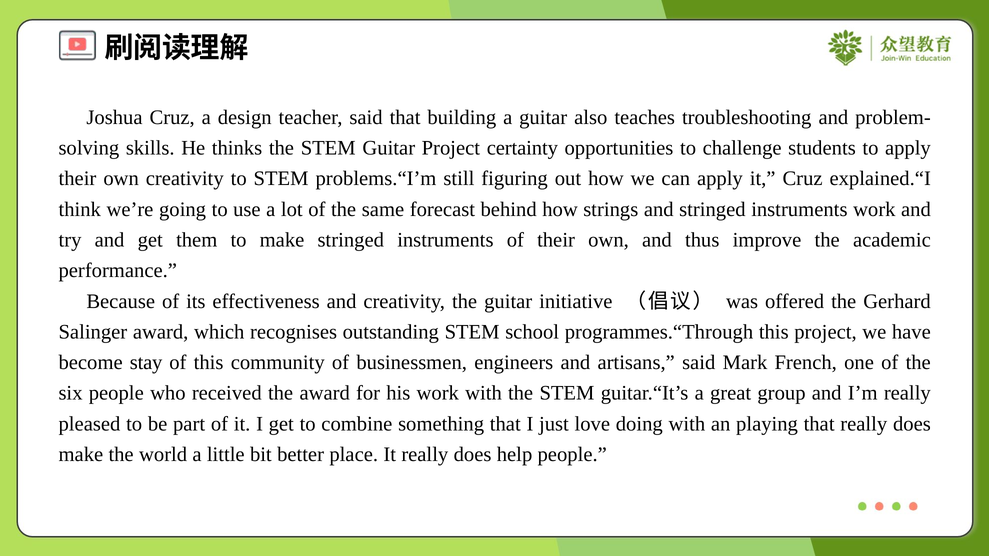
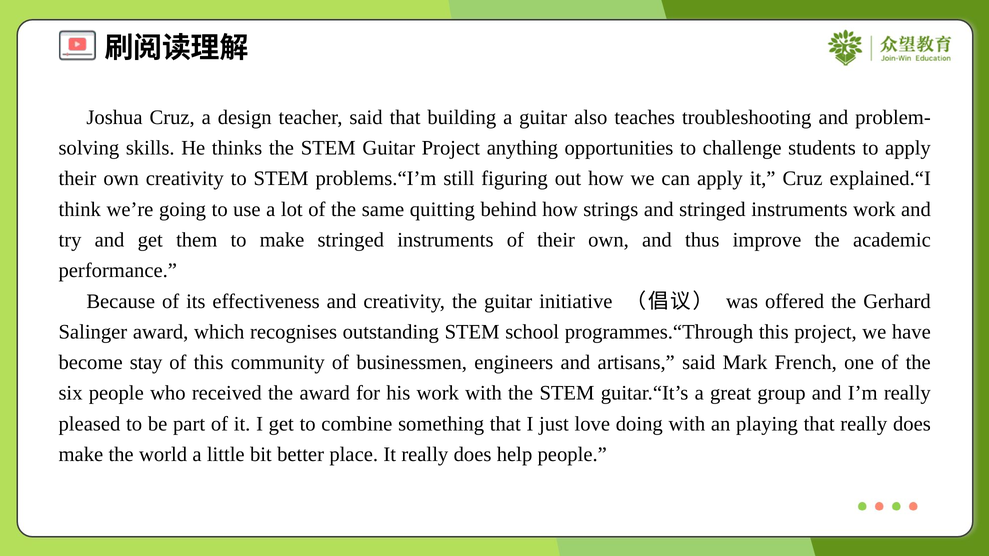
certainty: certainty -> anything
forecast: forecast -> quitting
